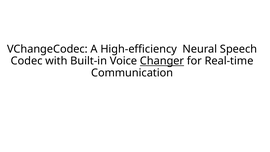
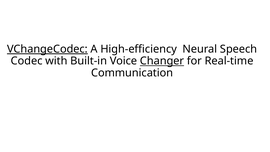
VChangeCodec underline: none -> present
